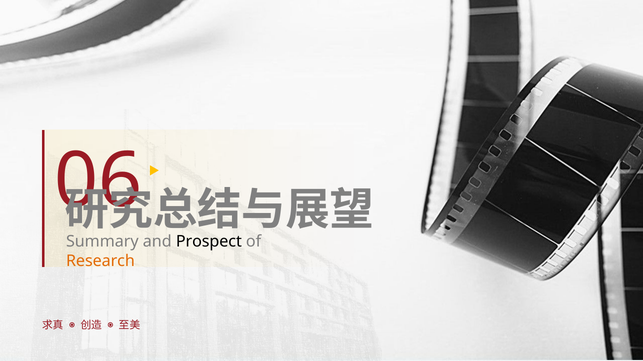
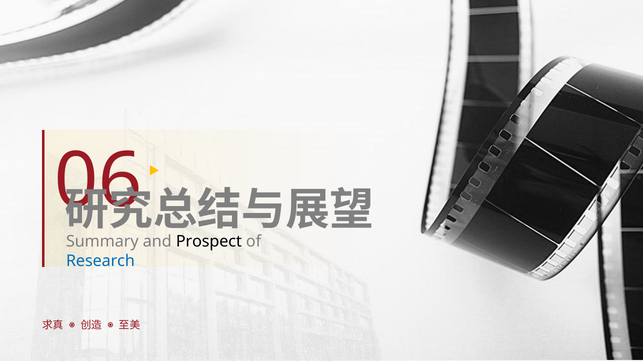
Research colour: orange -> blue
